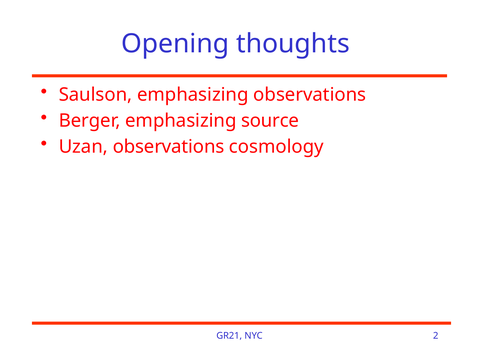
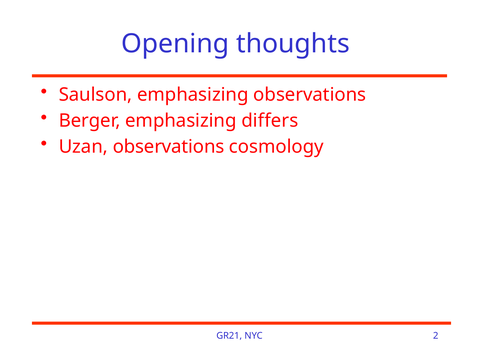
source: source -> differs
